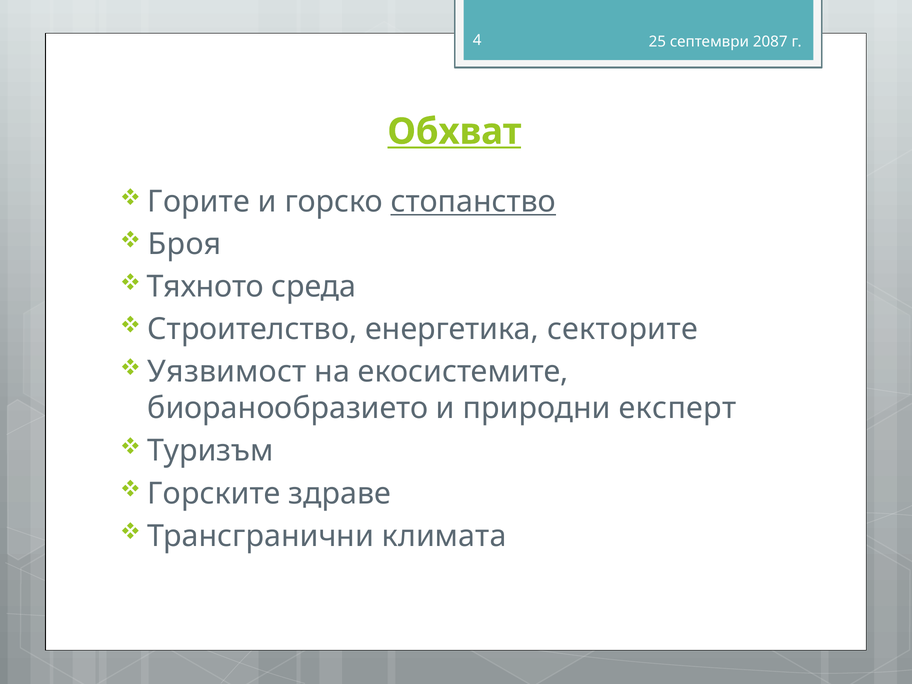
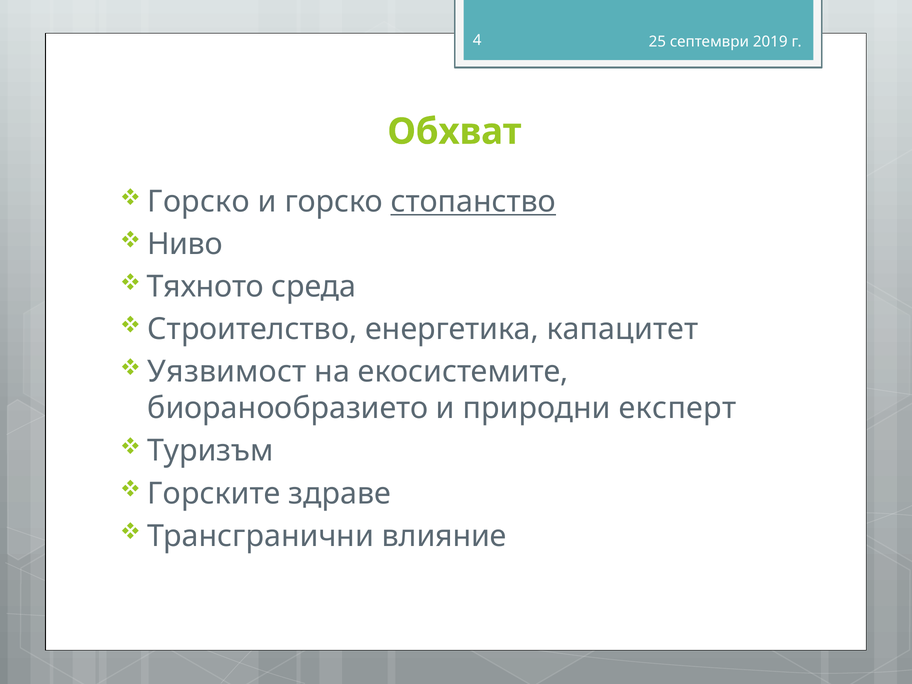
2087: 2087 -> 2019
Обхват underline: present -> none
Горите at (199, 202): Горите -> Горско
Броя: Броя -> Ниво
секторите: секторите -> капацитет
климата: климата -> влияние
